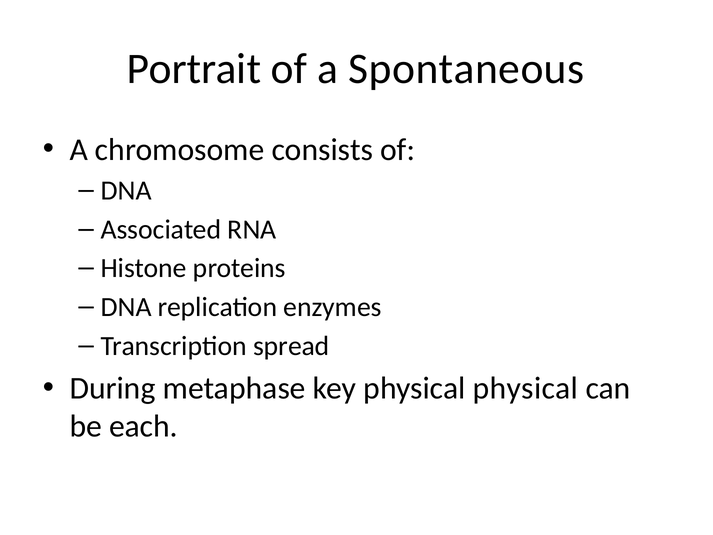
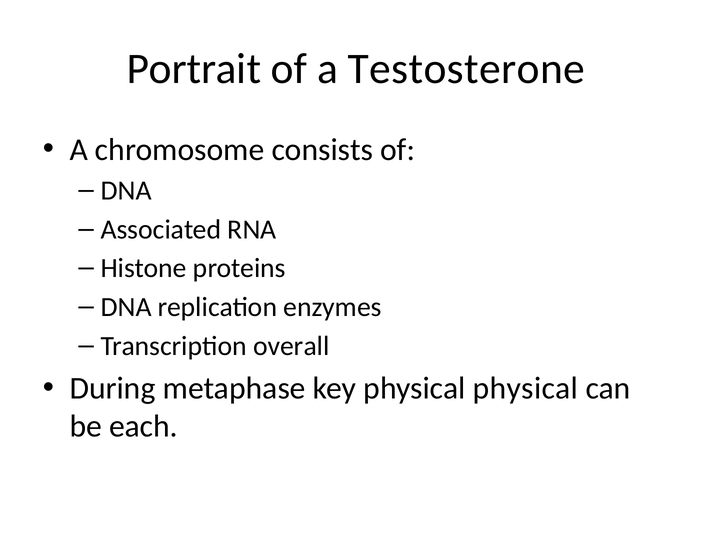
Spontaneous: Spontaneous -> Testosterone
spread: spread -> overall
